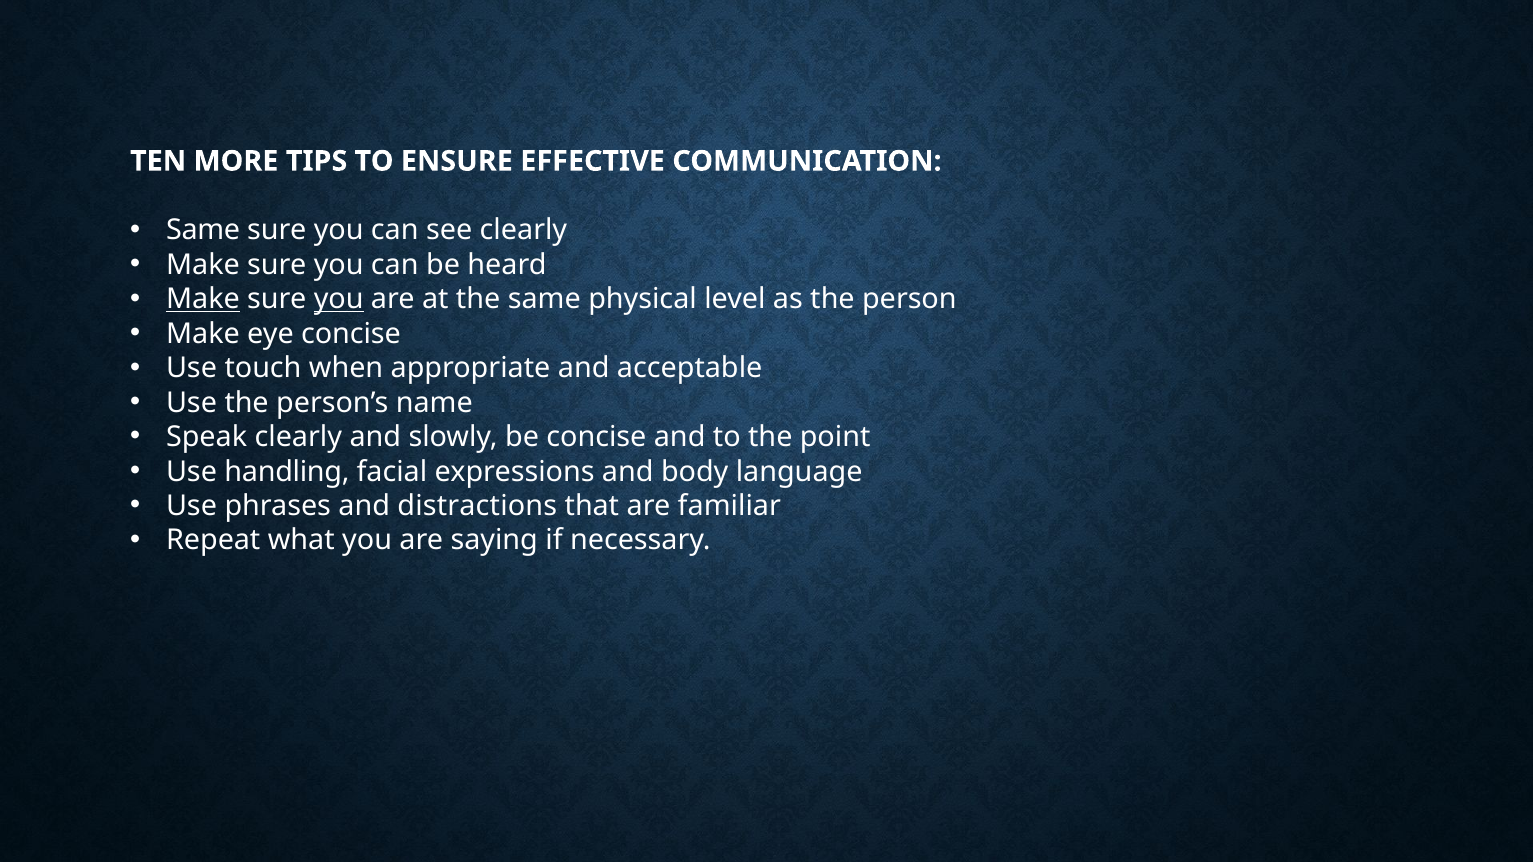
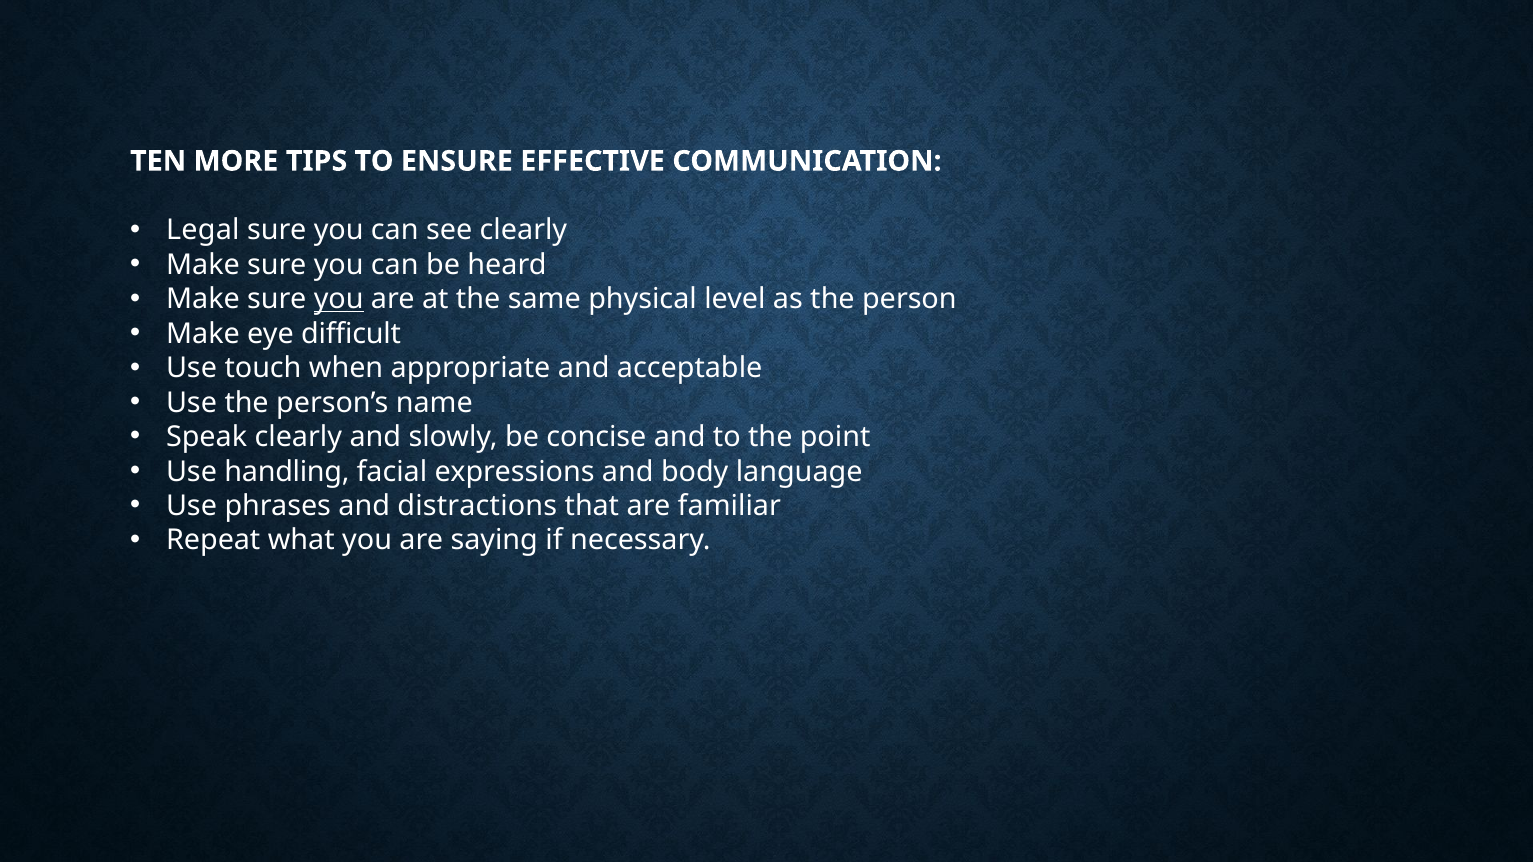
Same at (203, 230): Same -> Legal
Make at (203, 299) underline: present -> none
eye concise: concise -> difficult
